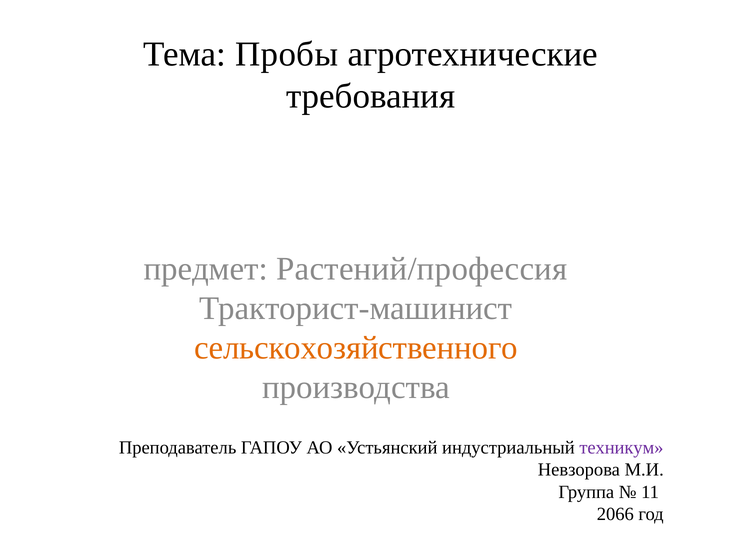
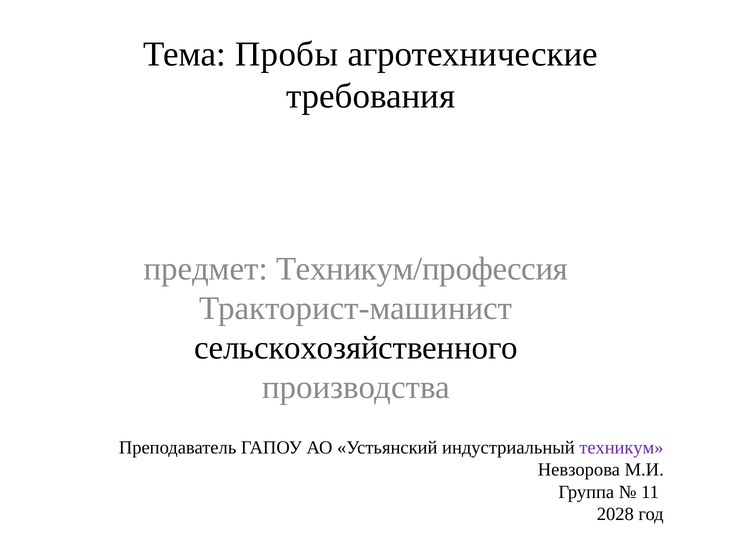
Растений/профессия: Растений/профессия -> Техникум/профессия
сельскохозяйственного colour: orange -> black
2066: 2066 -> 2028
